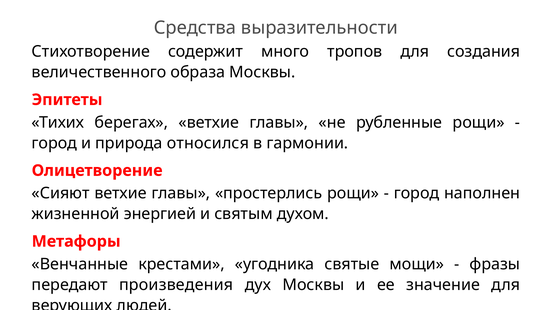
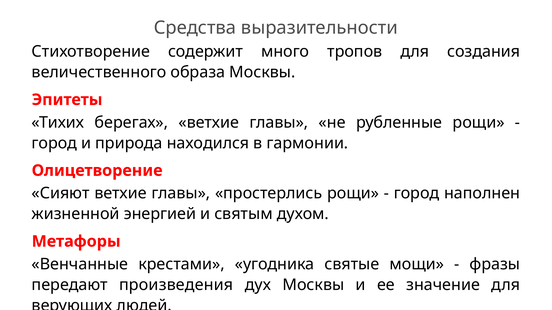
относился: относился -> находился
